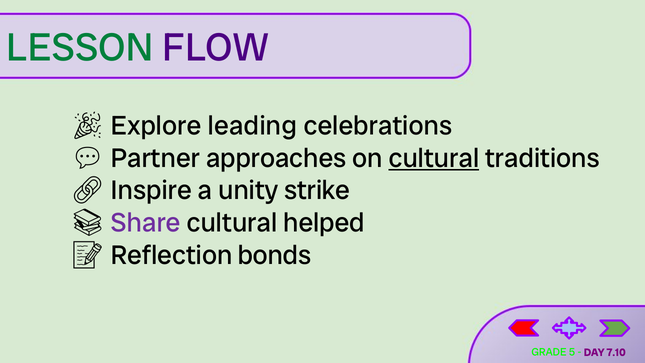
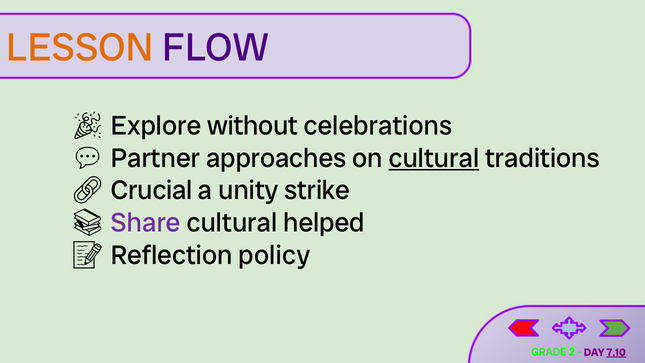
LESSON colour: green -> orange
leading: leading -> without
Inspire: Inspire -> Crucial
bonds: bonds -> policy
5: 5 -> 2
7.10 underline: none -> present
